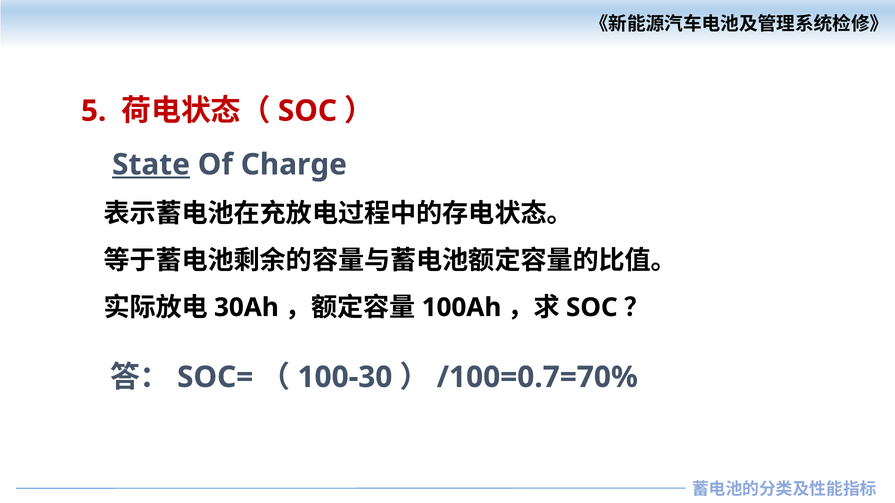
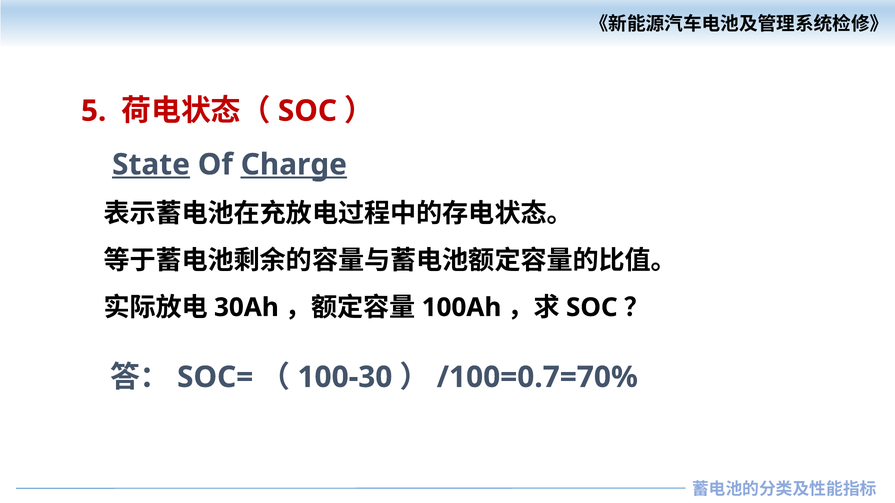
Charge underline: none -> present
